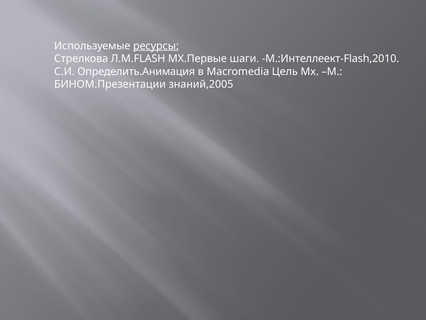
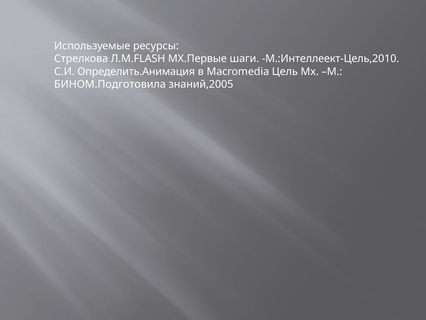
ресурсы underline: present -> none
М.:Интеллеект-Flash,2010: М.:Интеллеект-Flash,2010 -> М.:Интеллеект-Цель,2010
БИНОМ.Презентации: БИНОМ.Презентации -> БИНОМ.Подготовила
